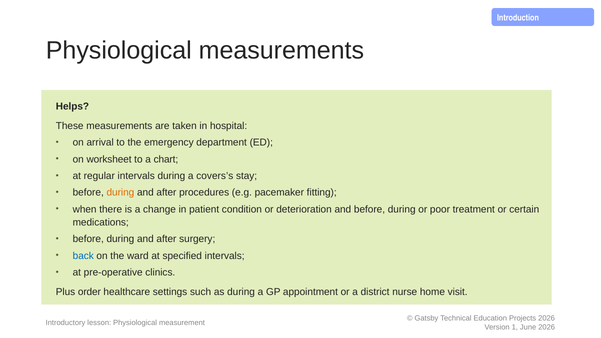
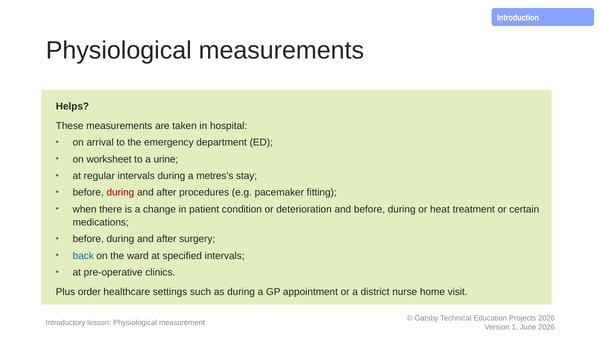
chart: chart -> urine
covers’s: covers’s -> metres’s
during at (120, 193) colour: orange -> red
poor: poor -> heat
